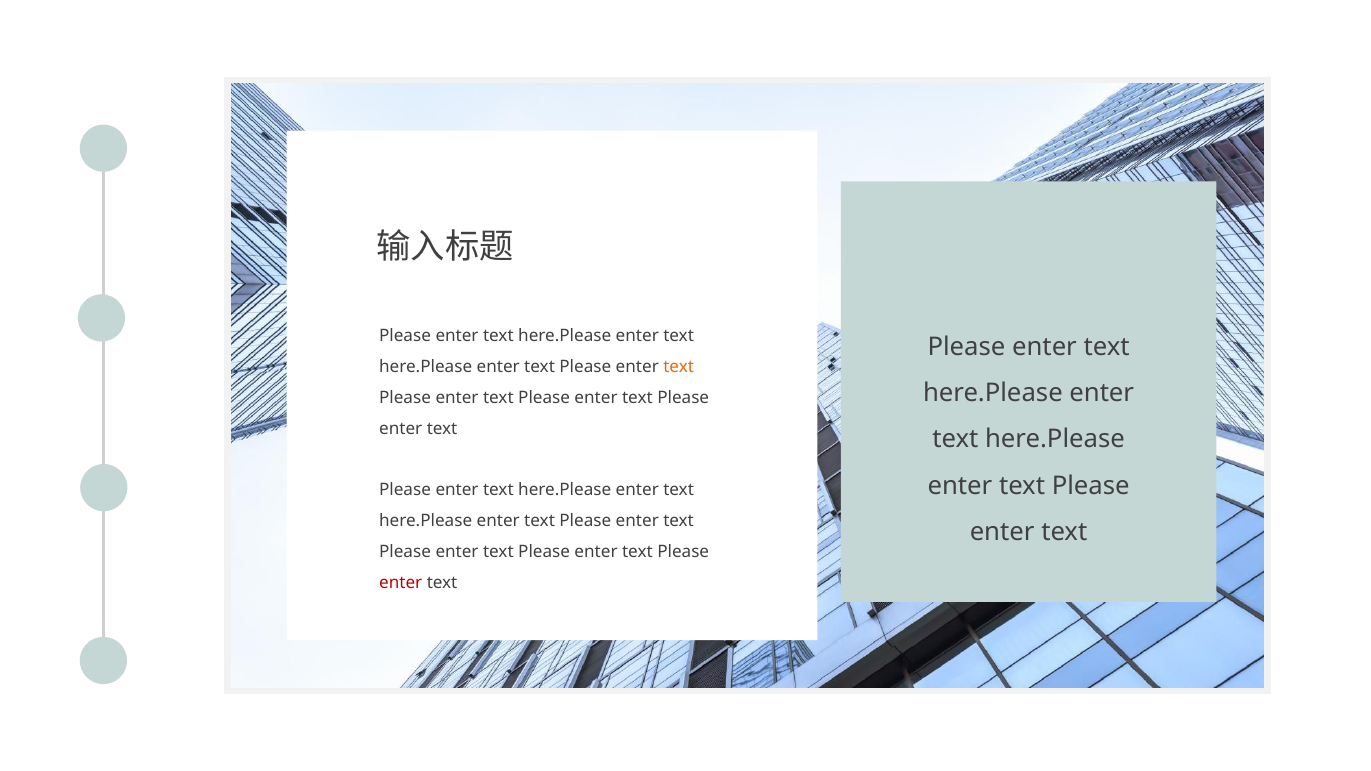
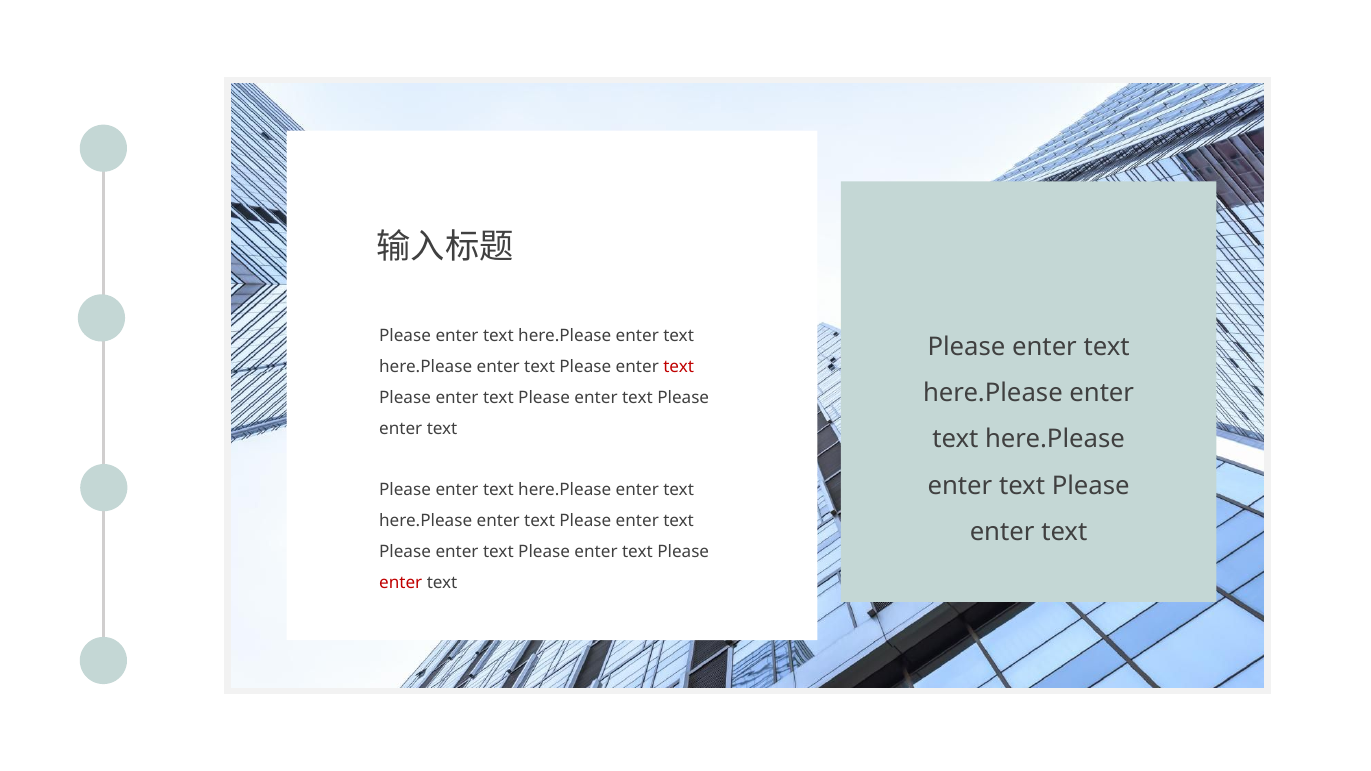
text at (679, 367) colour: orange -> red
